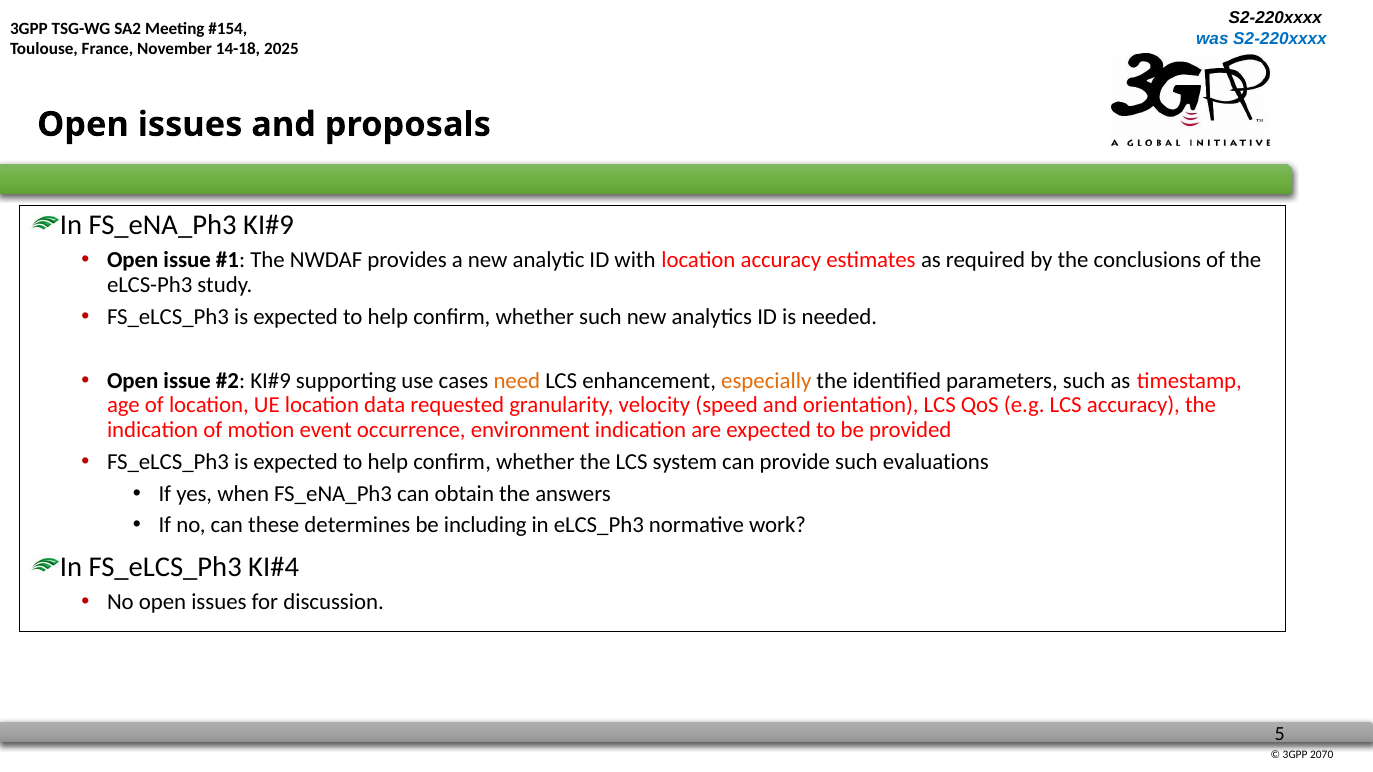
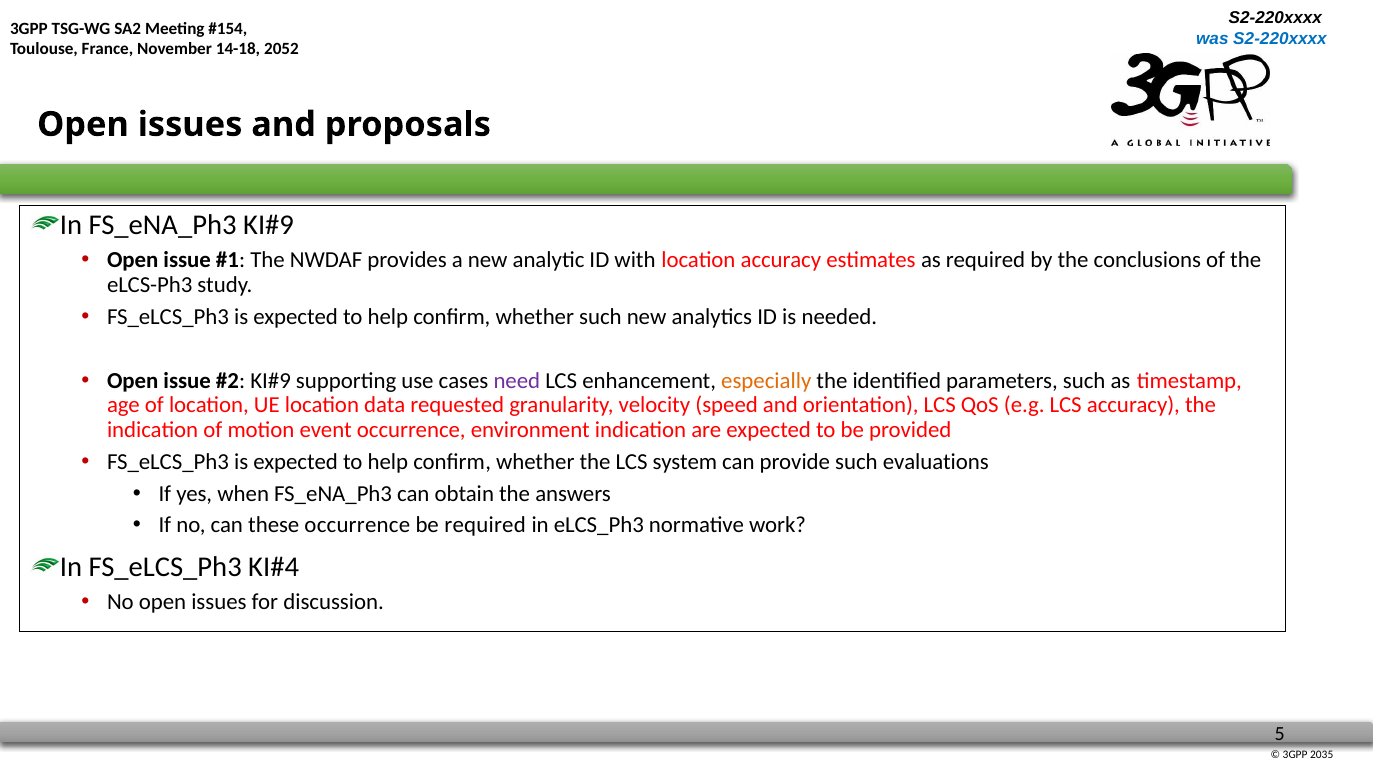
2025: 2025 -> 2052
need colour: orange -> purple
these determines: determines -> occurrence
be including: including -> required
2070: 2070 -> 2035
